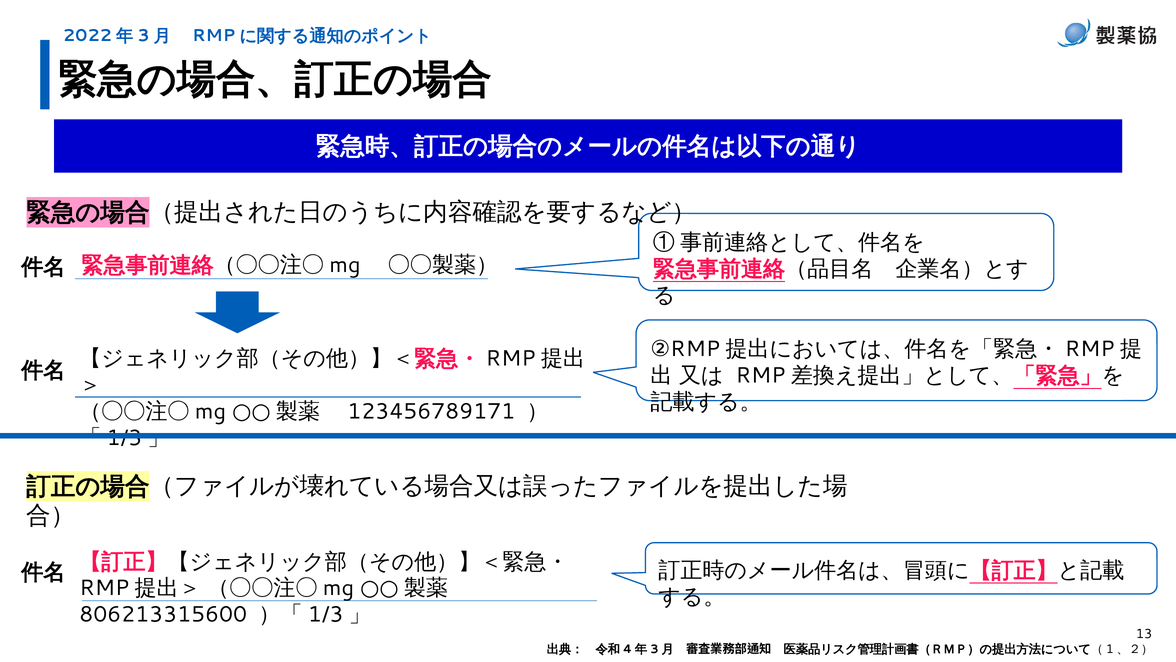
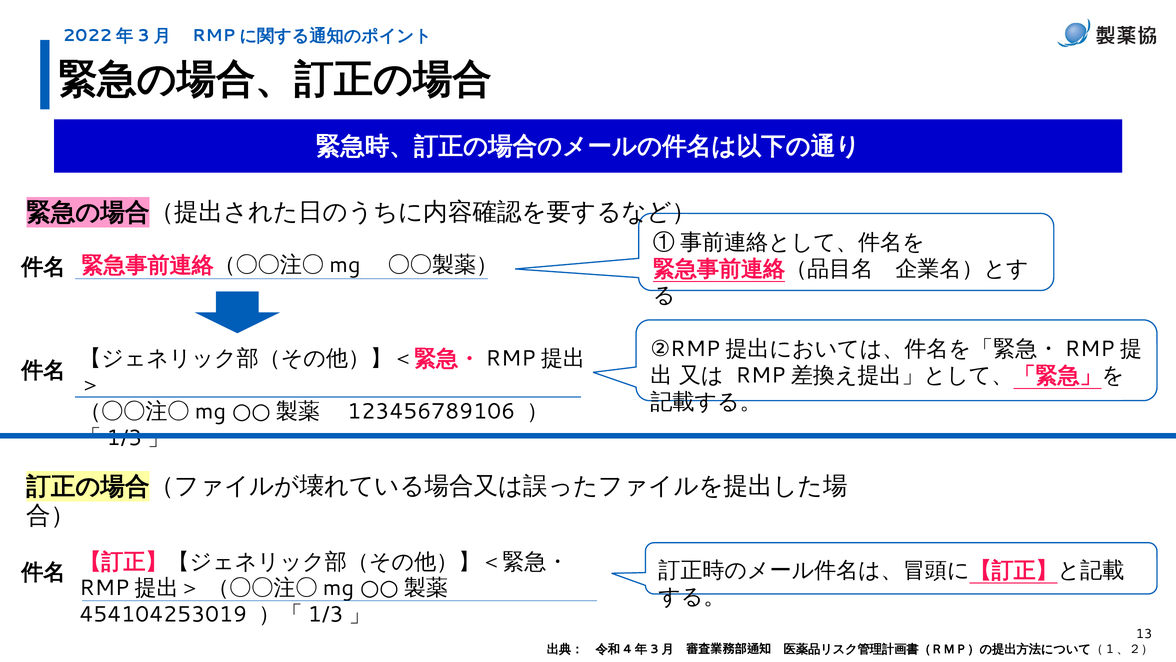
123456789171: 123456789171 -> 123456789106
806213315600: 806213315600 -> 454104253019
